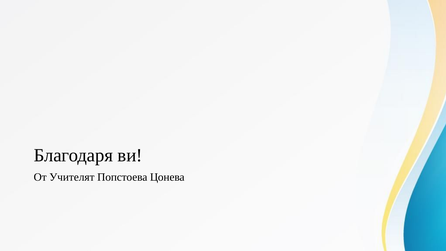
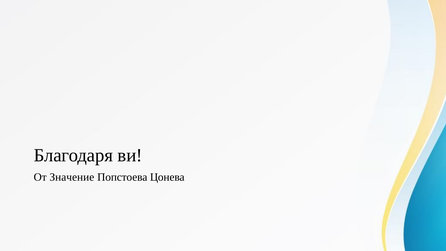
Учителят: Учителят -> Значение
